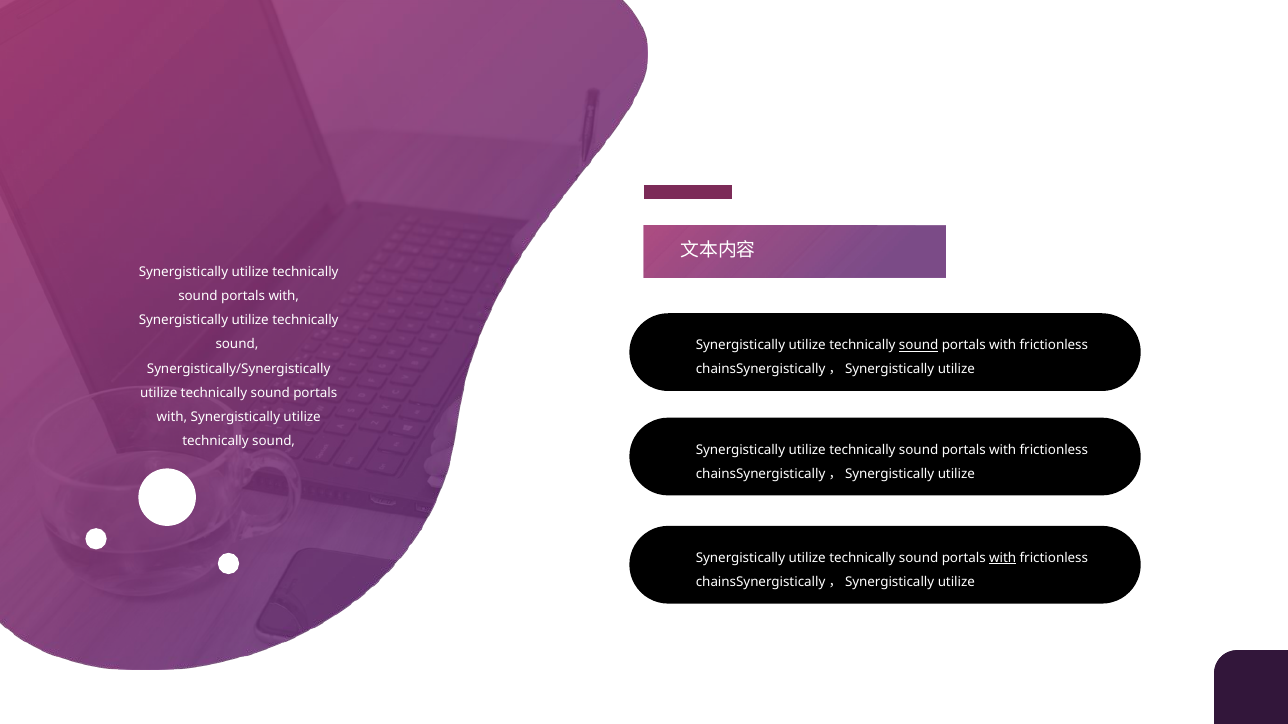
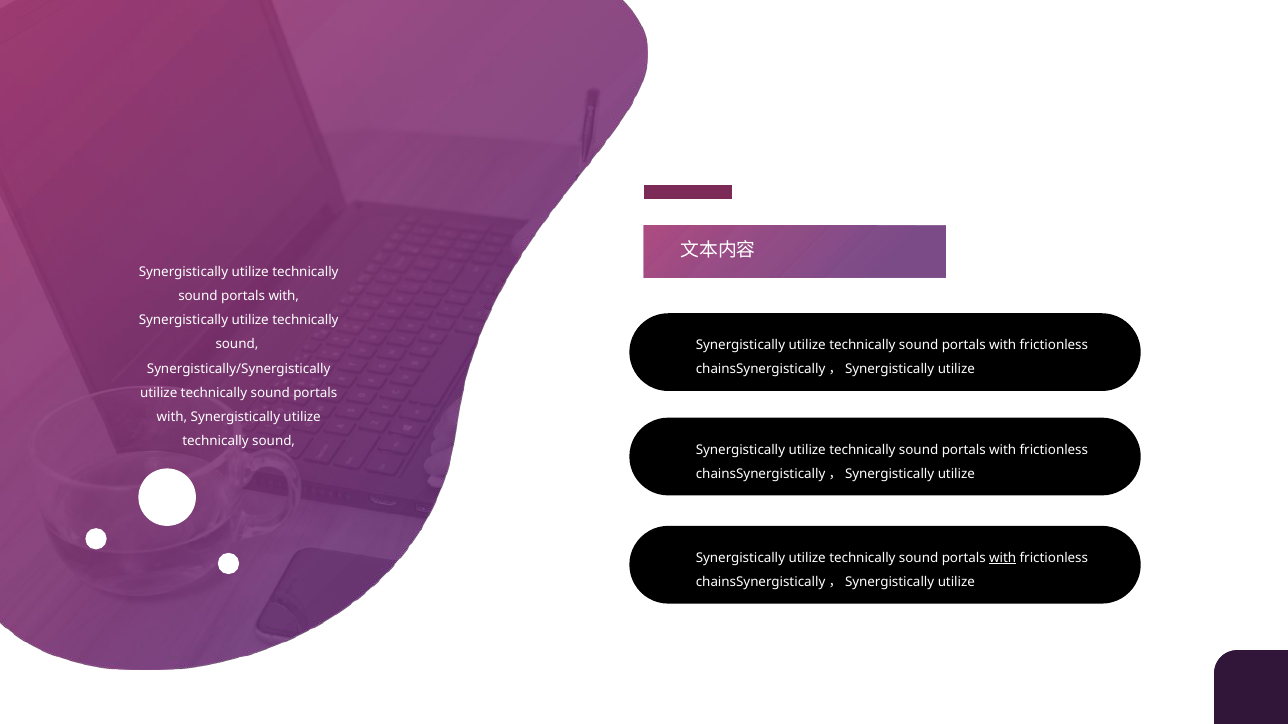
sound at (919, 345) underline: present -> none
